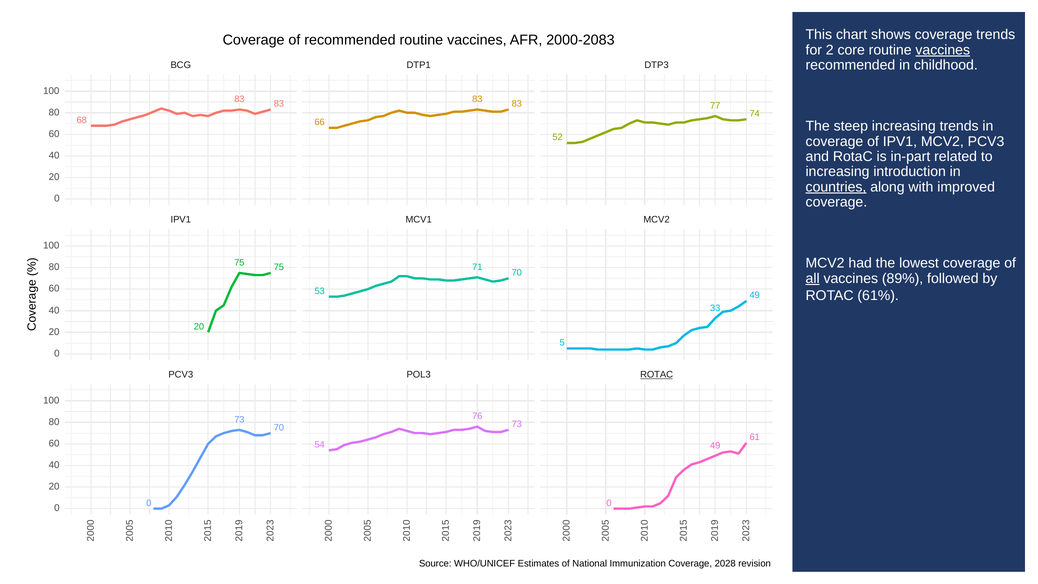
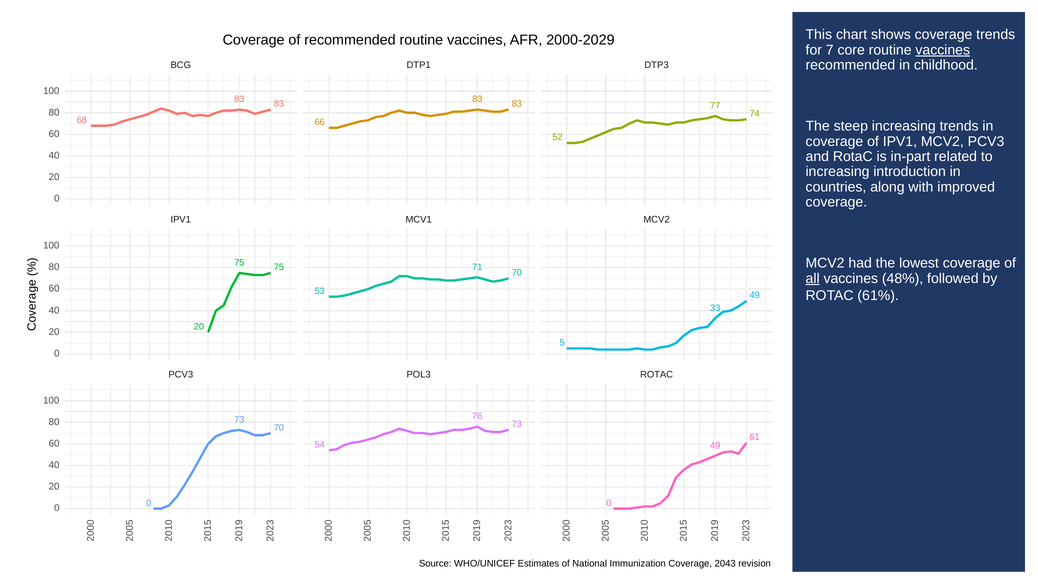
2000-2083: 2000-2083 -> 2000-2029
for 2: 2 -> 7
countries underline: present -> none
89%: 89% -> 48%
ROTAC at (657, 374) underline: present -> none
2028: 2028 -> 2043
